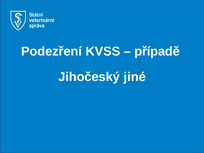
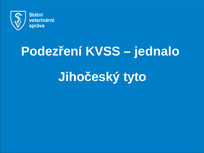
případě: případě -> jednalo
jiné: jiné -> tyto
